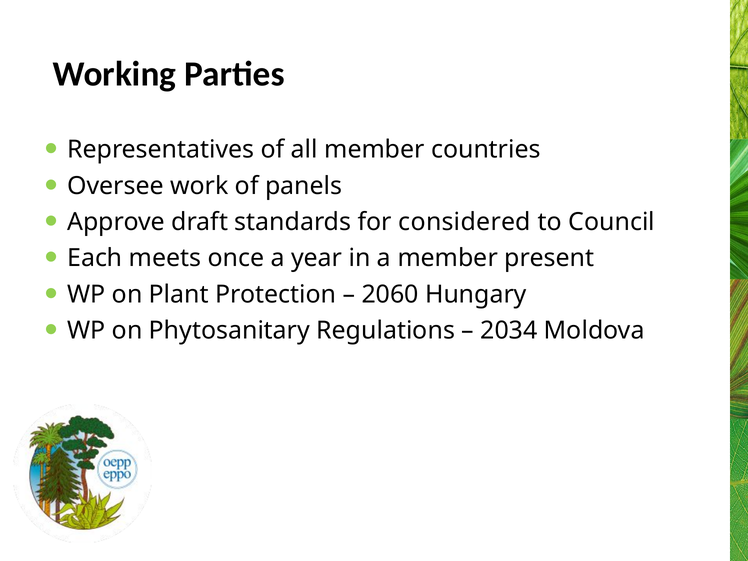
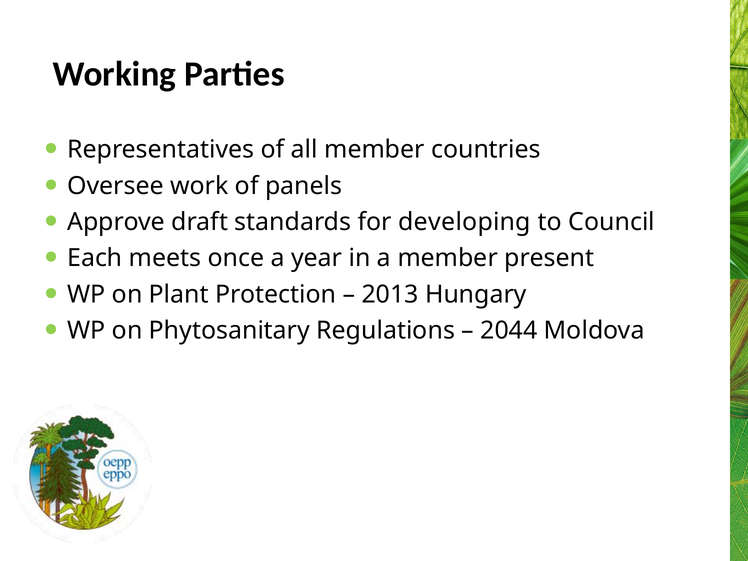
considered: considered -> developing
2060: 2060 -> 2013
2034: 2034 -> 2044
